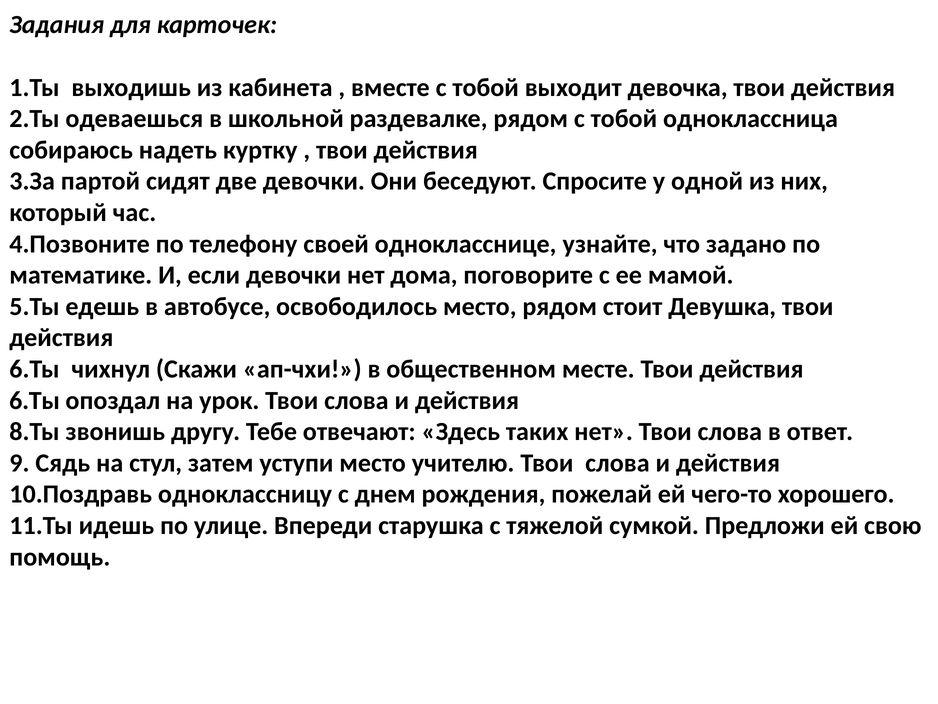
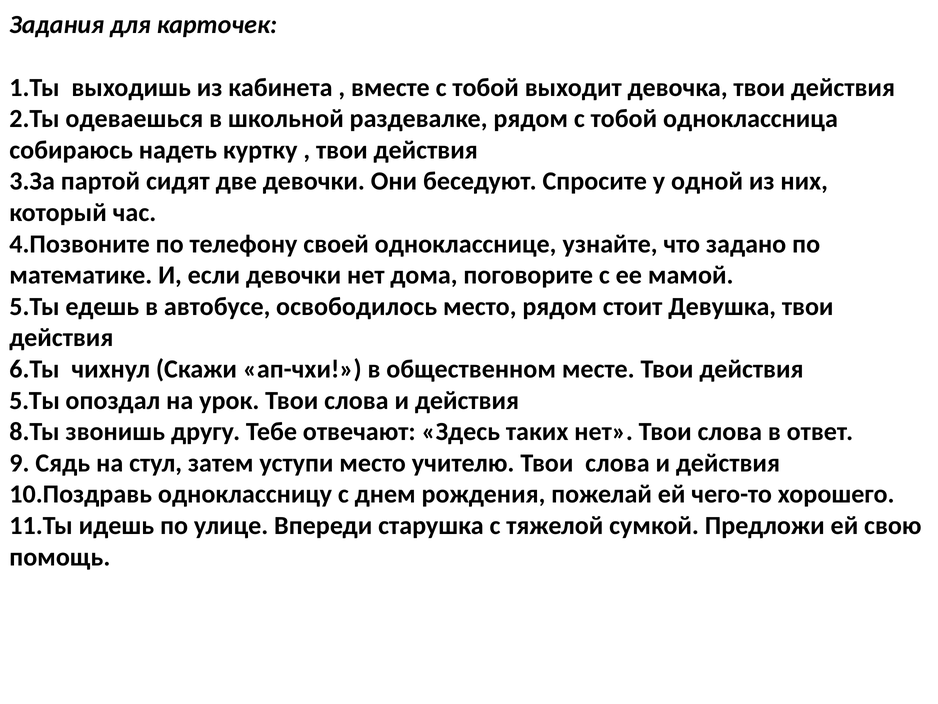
6.Ты at (35, 400): 6.Ты -> 5.Ты
